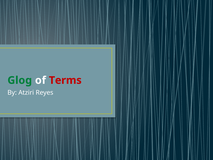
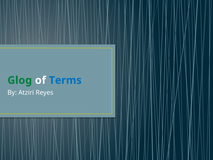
Terms colour: red -> blue
